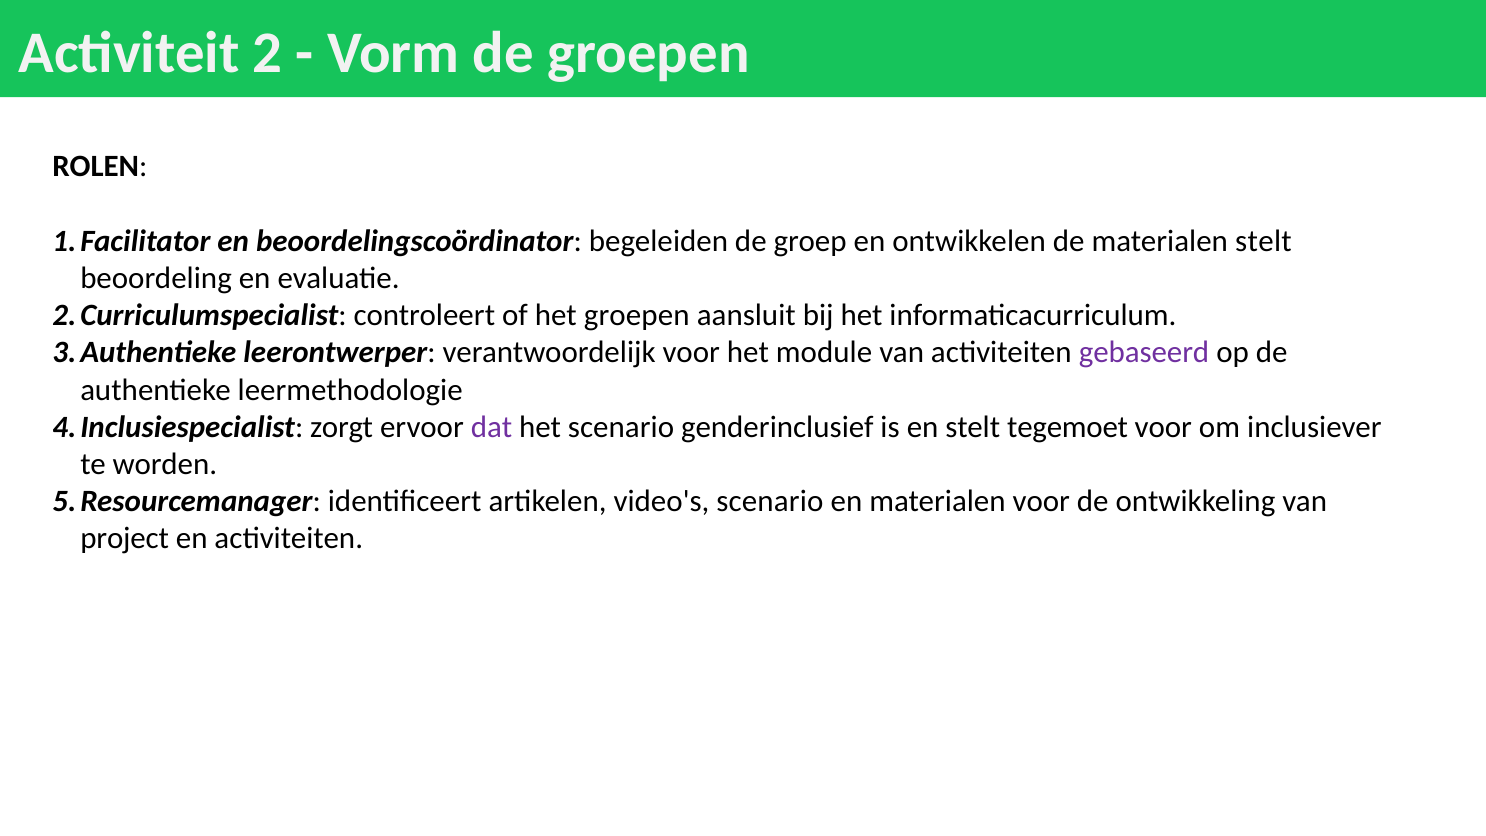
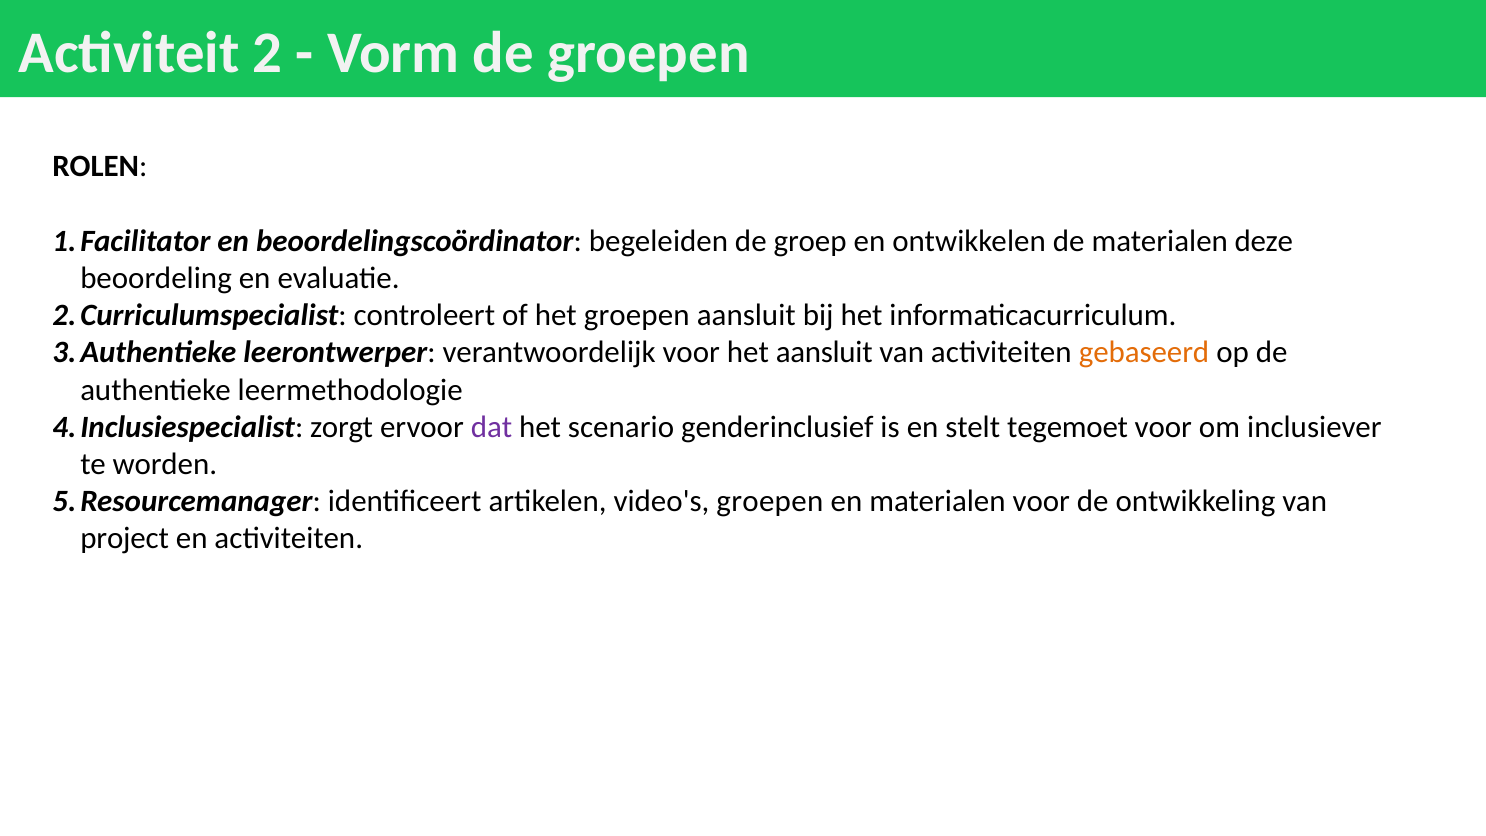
materialen stelt: stelt -> deze
het module: module -> aansluit
gebaseerd colour: purple -> orange
video's scenario: scenario -> groepen
